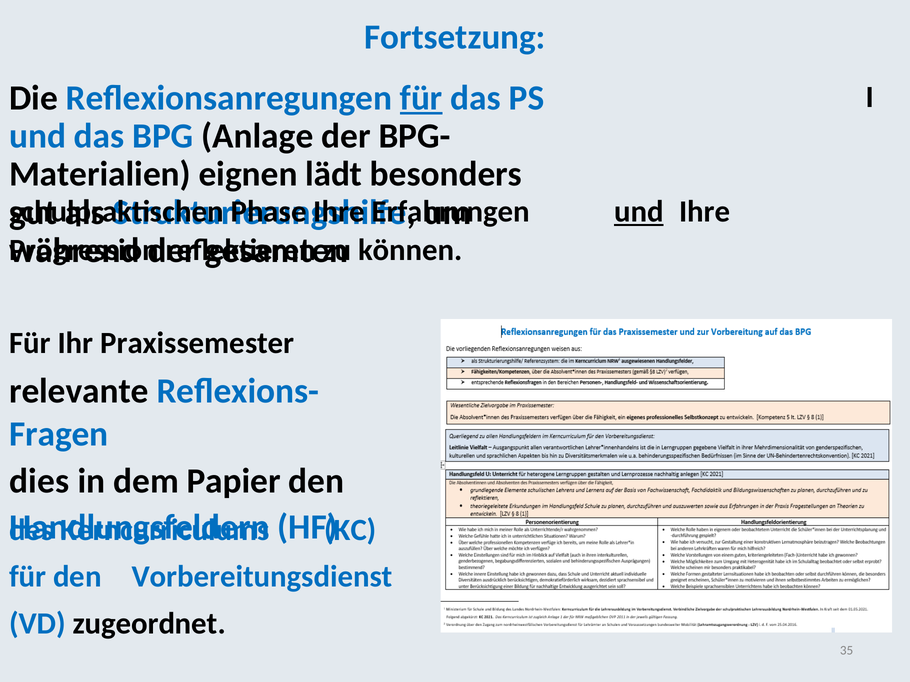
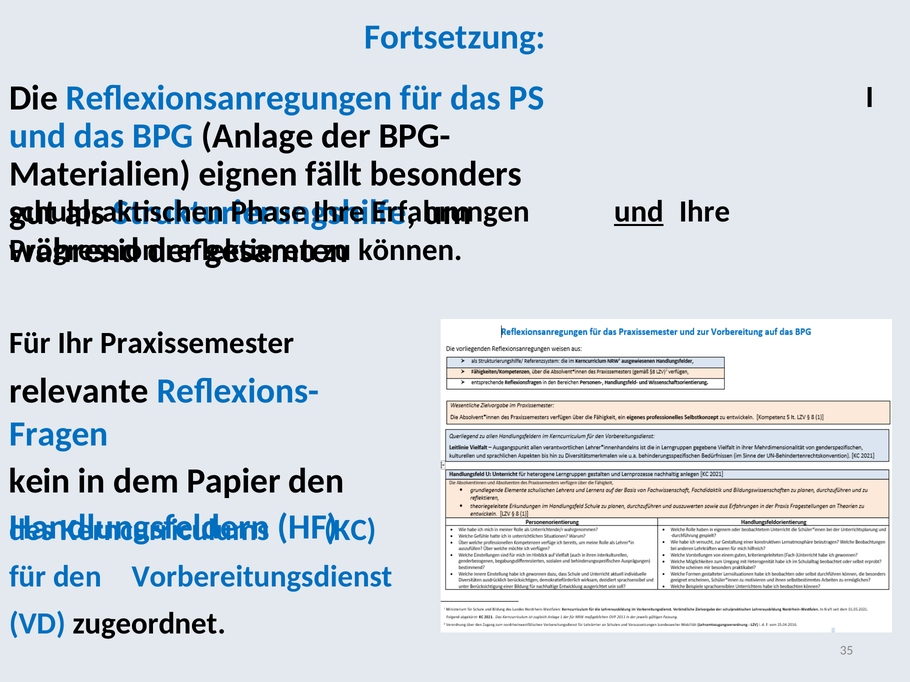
für at (421, 98) underline: present -> none
lädt: lädt -> fällt
dies: dies -> kein
